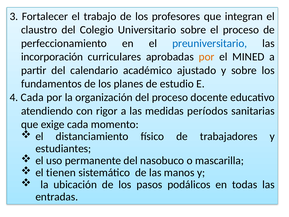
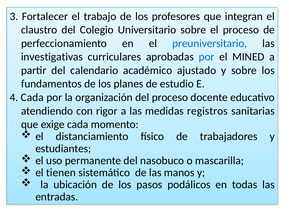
incorporación: incorporación -> investigativas
por at (207, 57) colour: orange -> blue
períodos: períodos -> registros
